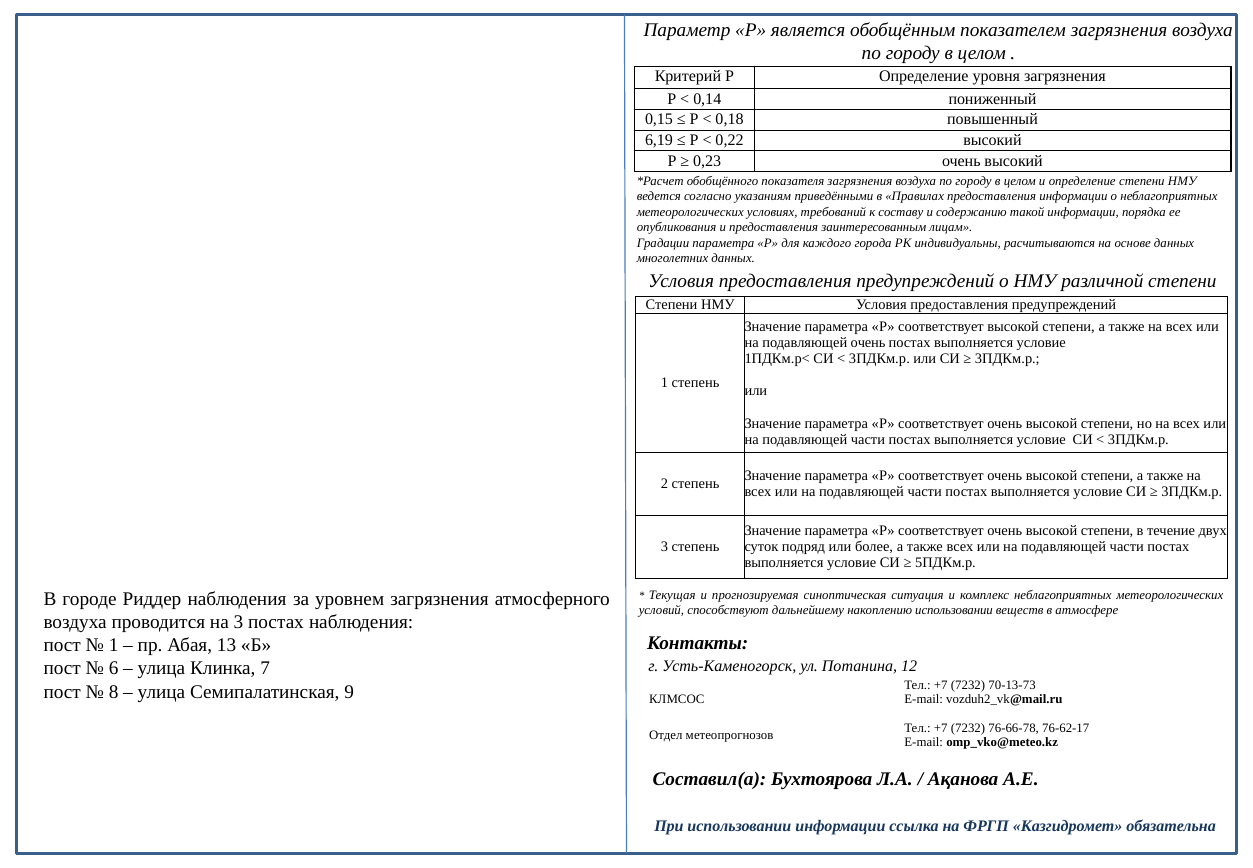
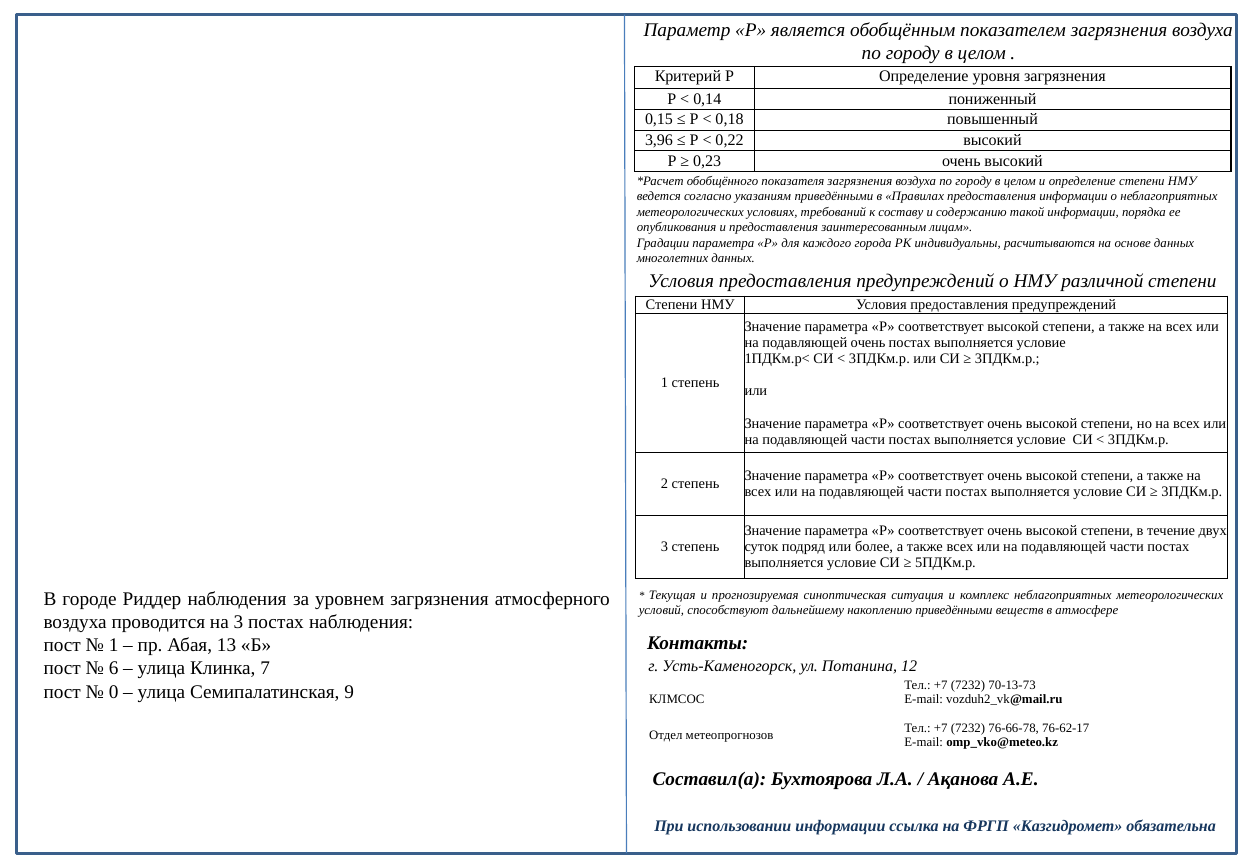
6,19: 6,19 -> 3,96
накоплению использовании: использовании -> приведёнными
8: 8 -> 0
